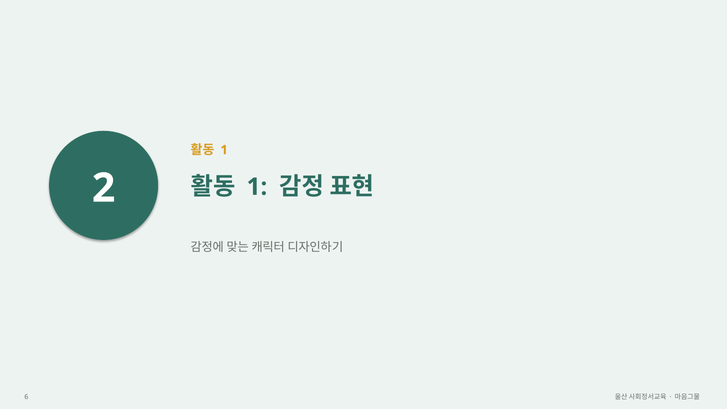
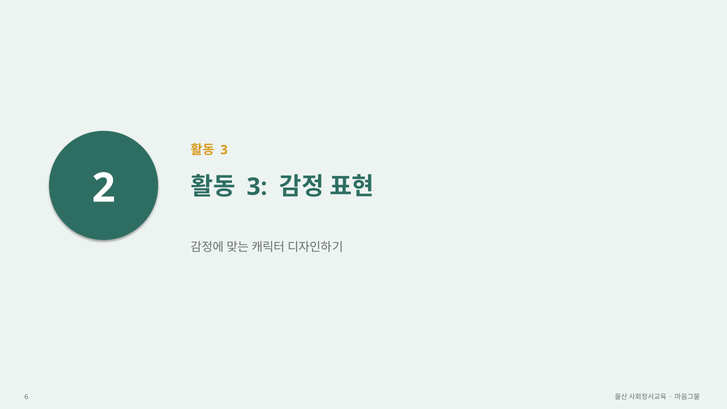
1 at (224, 150): 1 -> 3
1 at (257, 187): 1 -> 3
